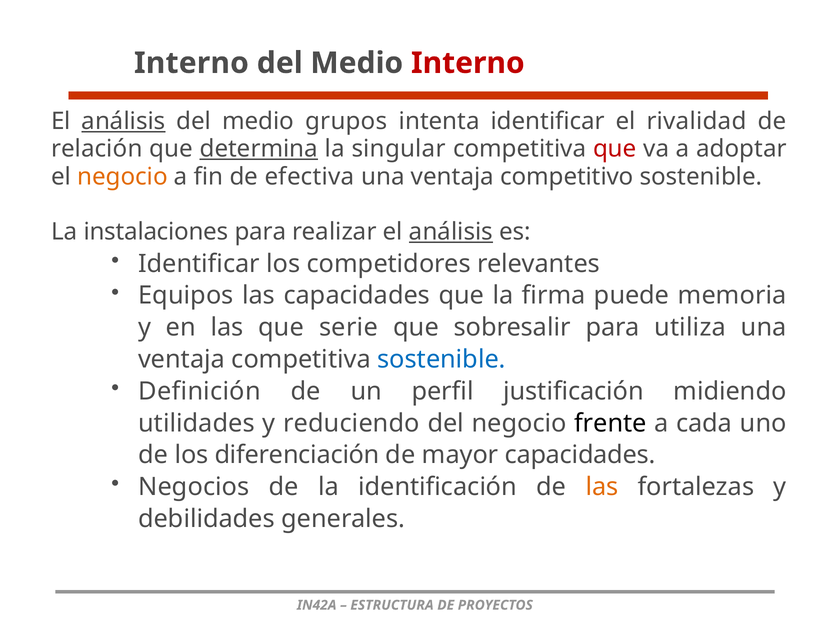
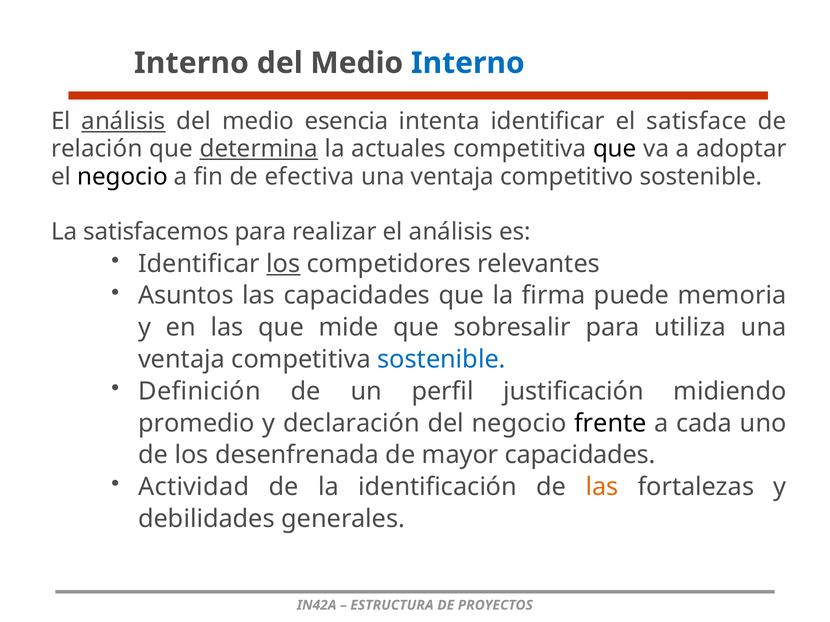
Interno at (468, 63) colour: red -> blue
grupos: grupos -> esencia
rivalidad: rivalidad -> satisface
singular: singular -> actuales
que at (615, 149) colour: red -> black
negocio at (122, 177) colour: orange -> black
instalaciones: instalaciones -> satisfacemos
análisis at (451, 232) underline: present -> none
los at (283, 264) underline: none -> present
Equipos: Equipos -> Asuntos
serie: serie -> mide
utilidades: utilidades -> promedio
reduciendo: reduciendo -> declaración
diferenciación: diferenciación -> desenfrenada
Negocios: Negocios -> Actividad
